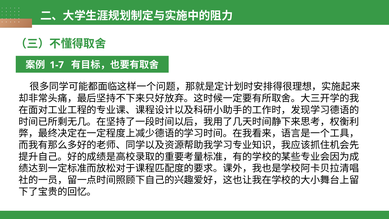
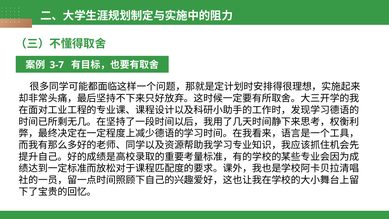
1-7: 1-7 -> 3-7
